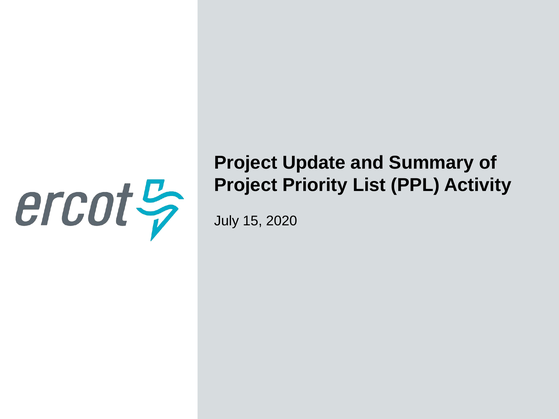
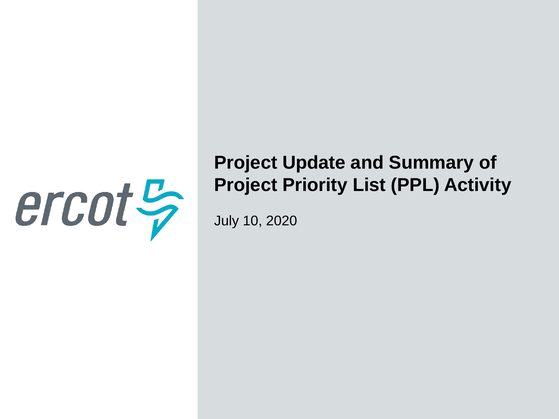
15: 15 -> 10
